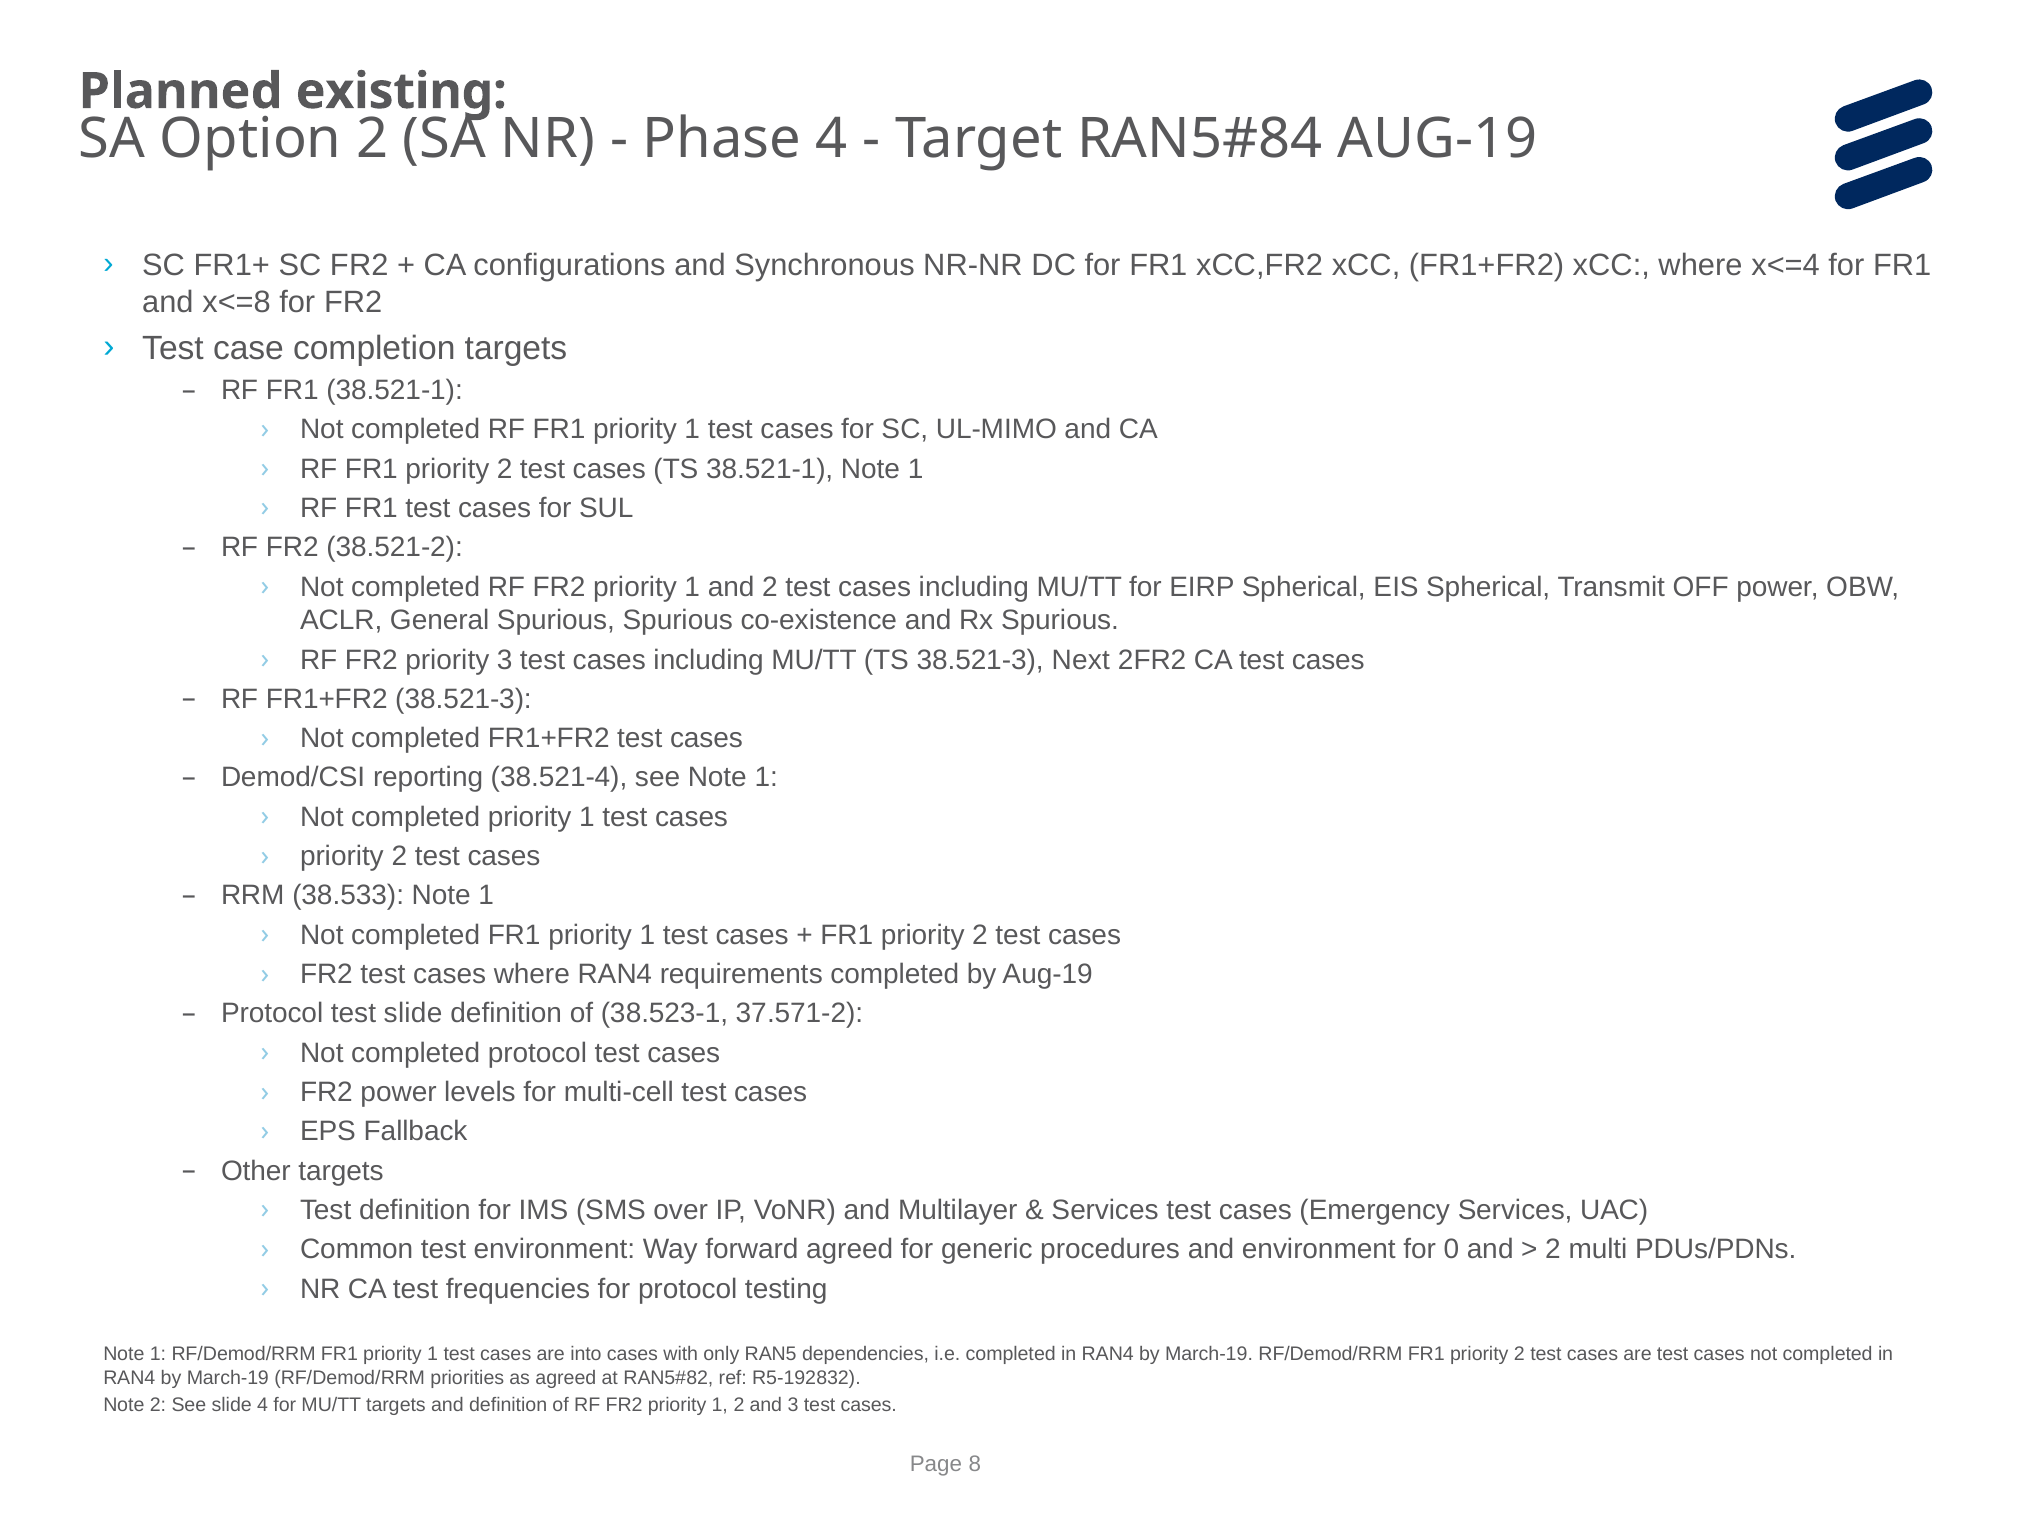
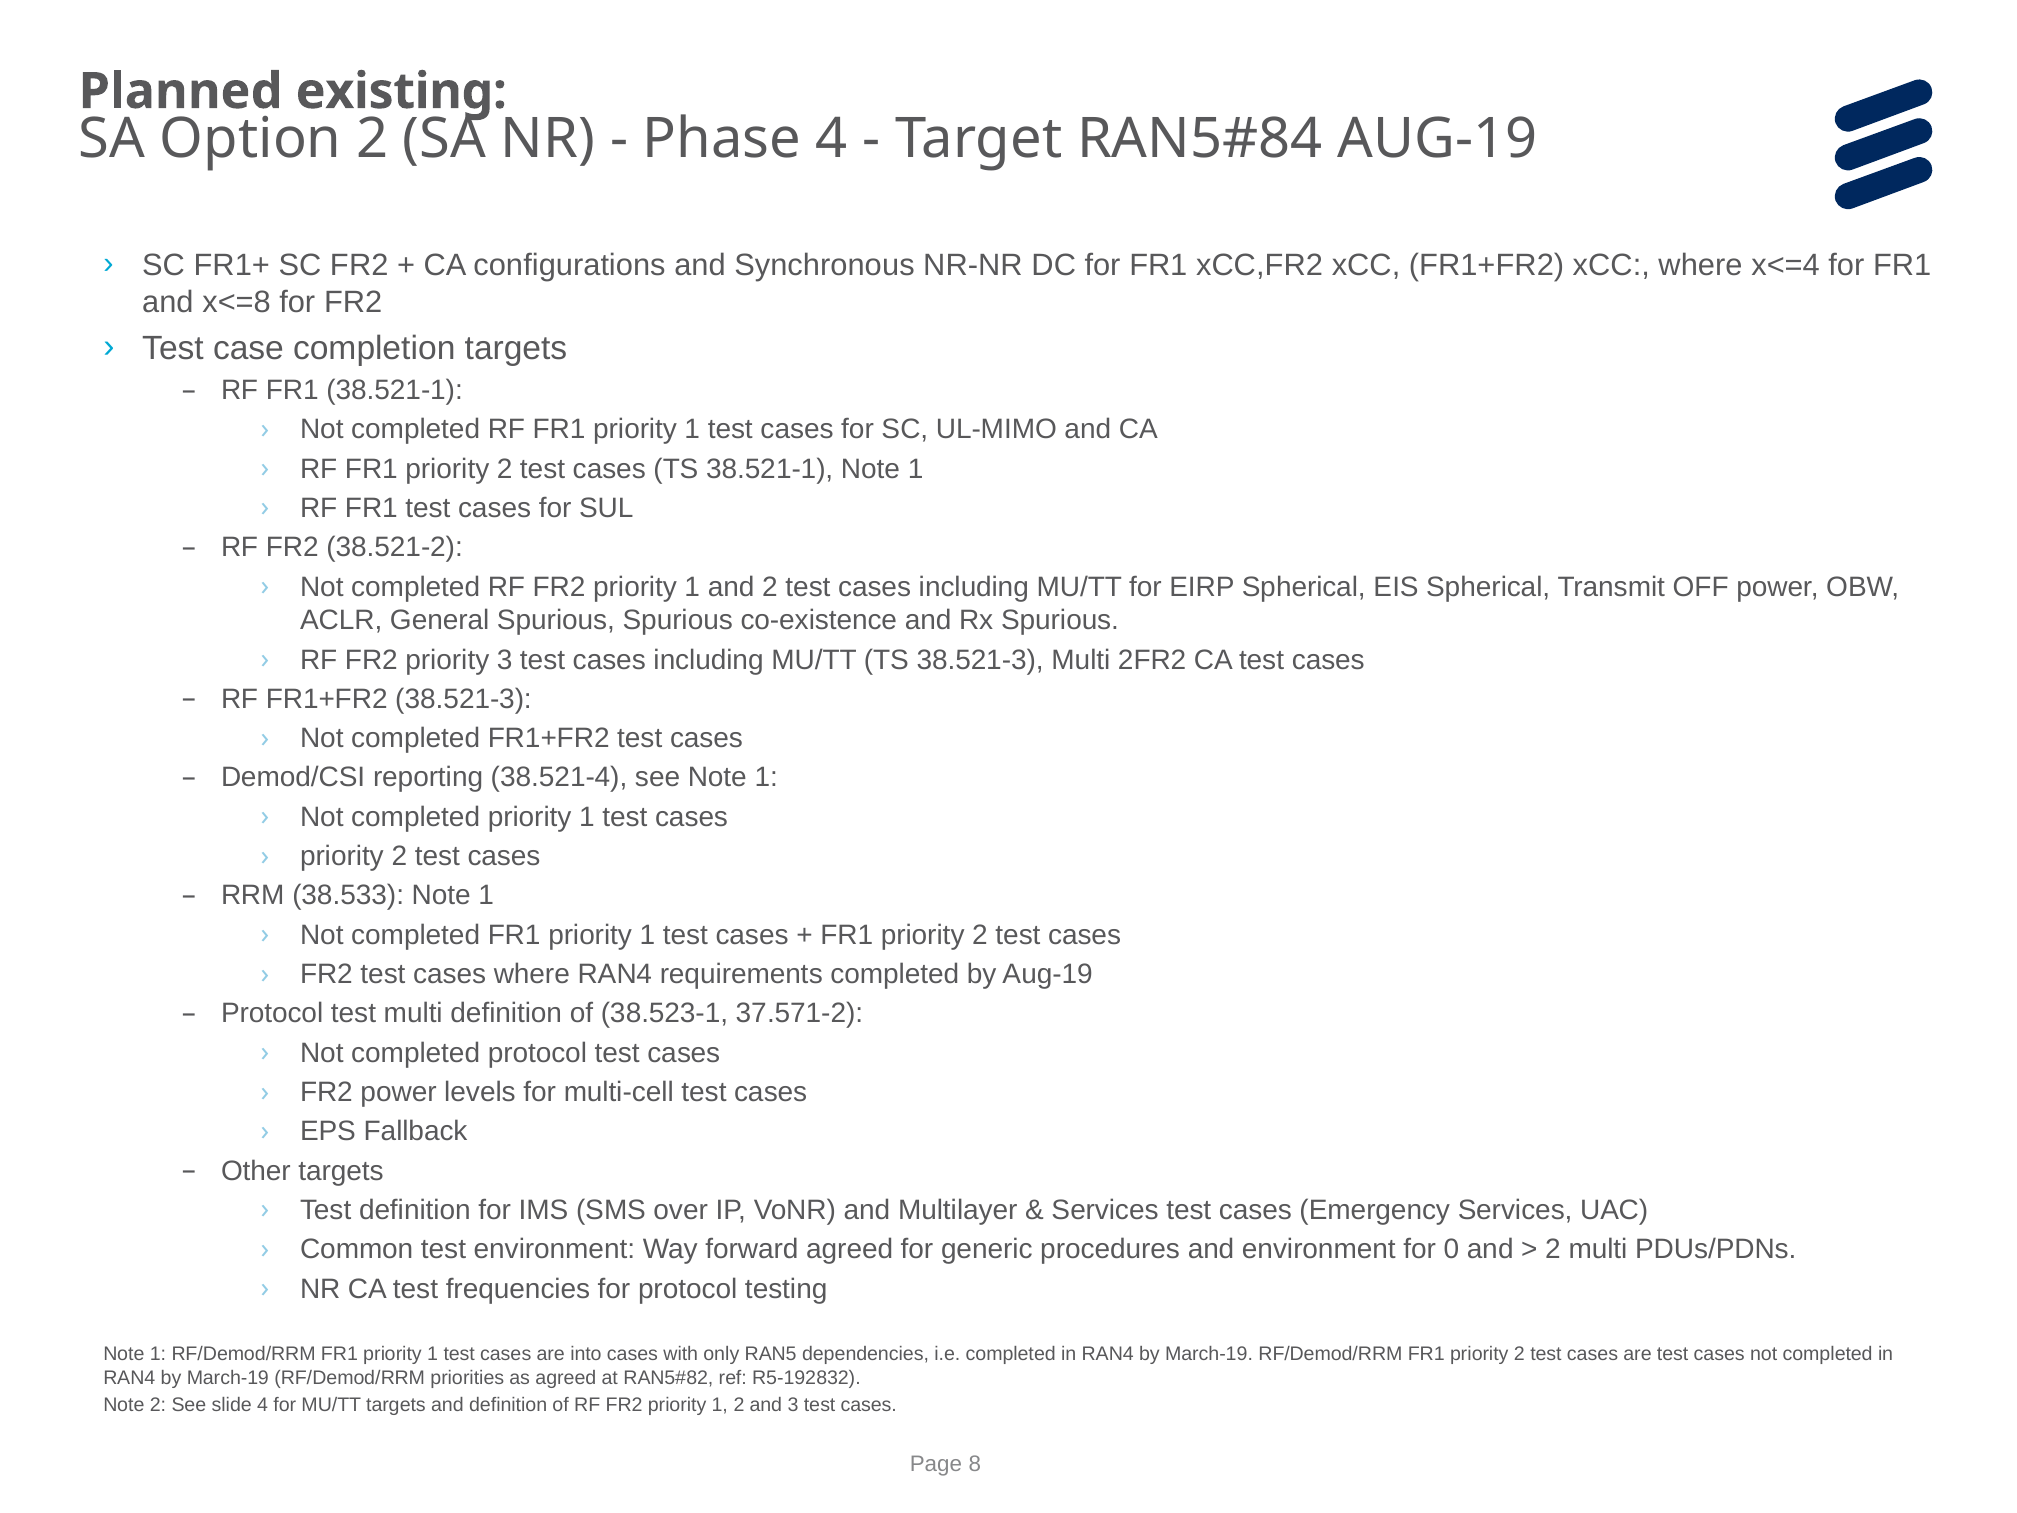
38.521-3 Next: Next -> Multi
test slide: slide -> multi
